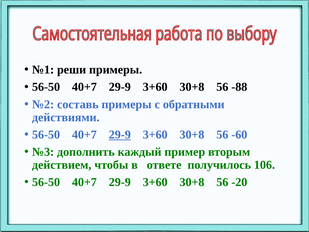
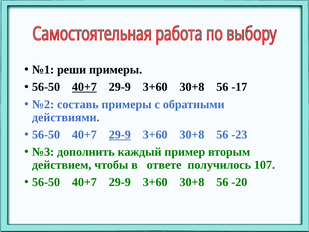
40+7 at (84, 87) underline: none -> present
-88: -88 -> -17
-60: -60 -> -23
106: 106 -> 107
